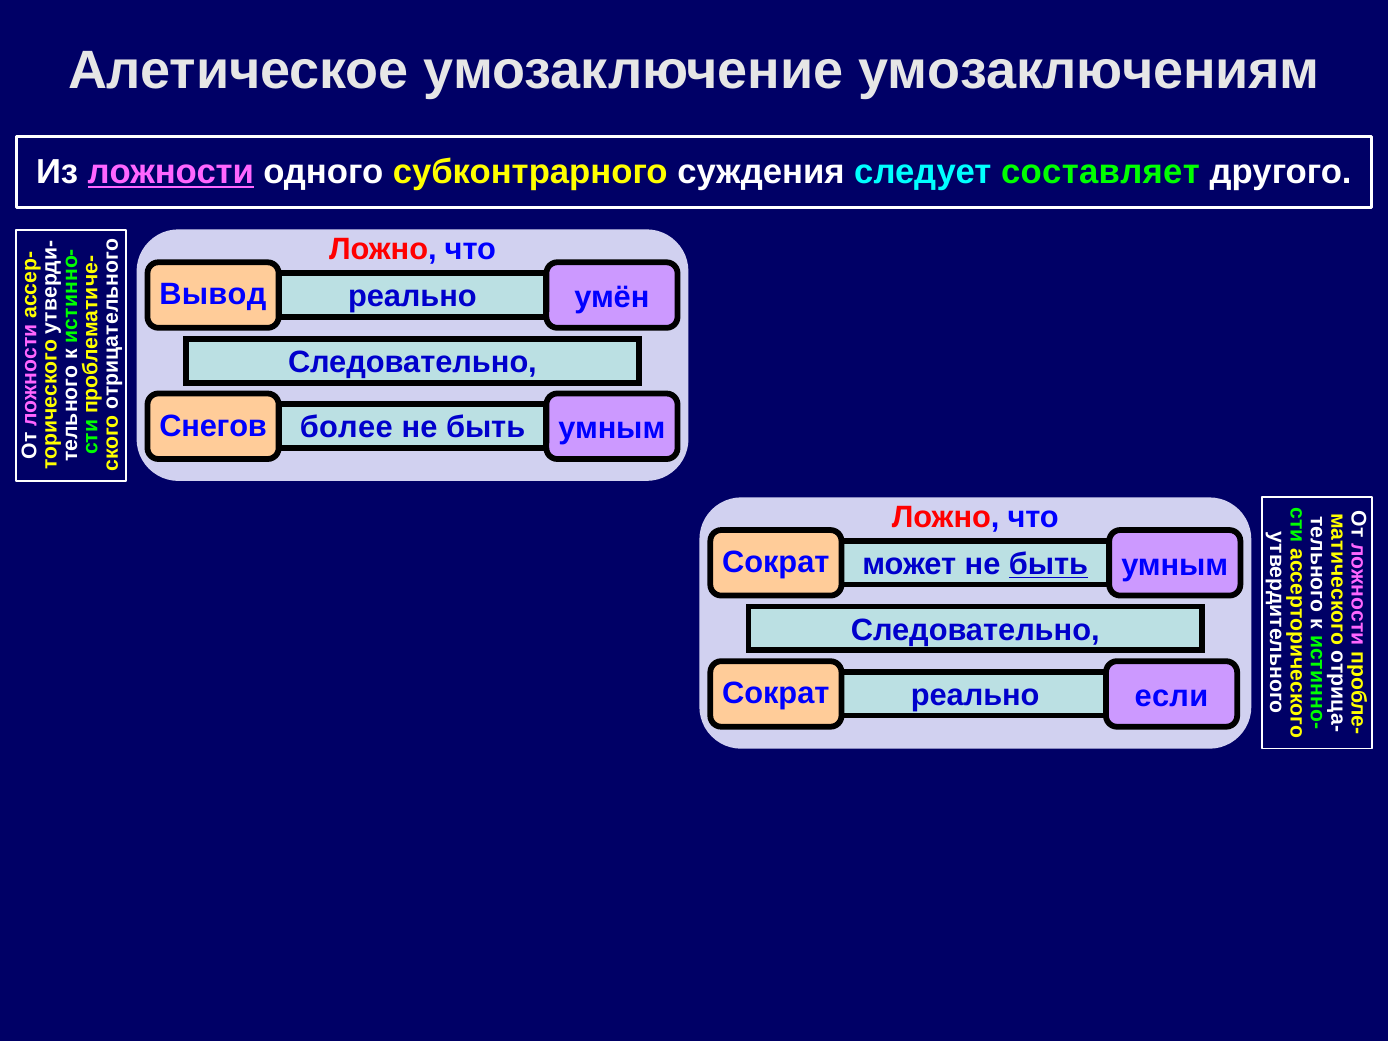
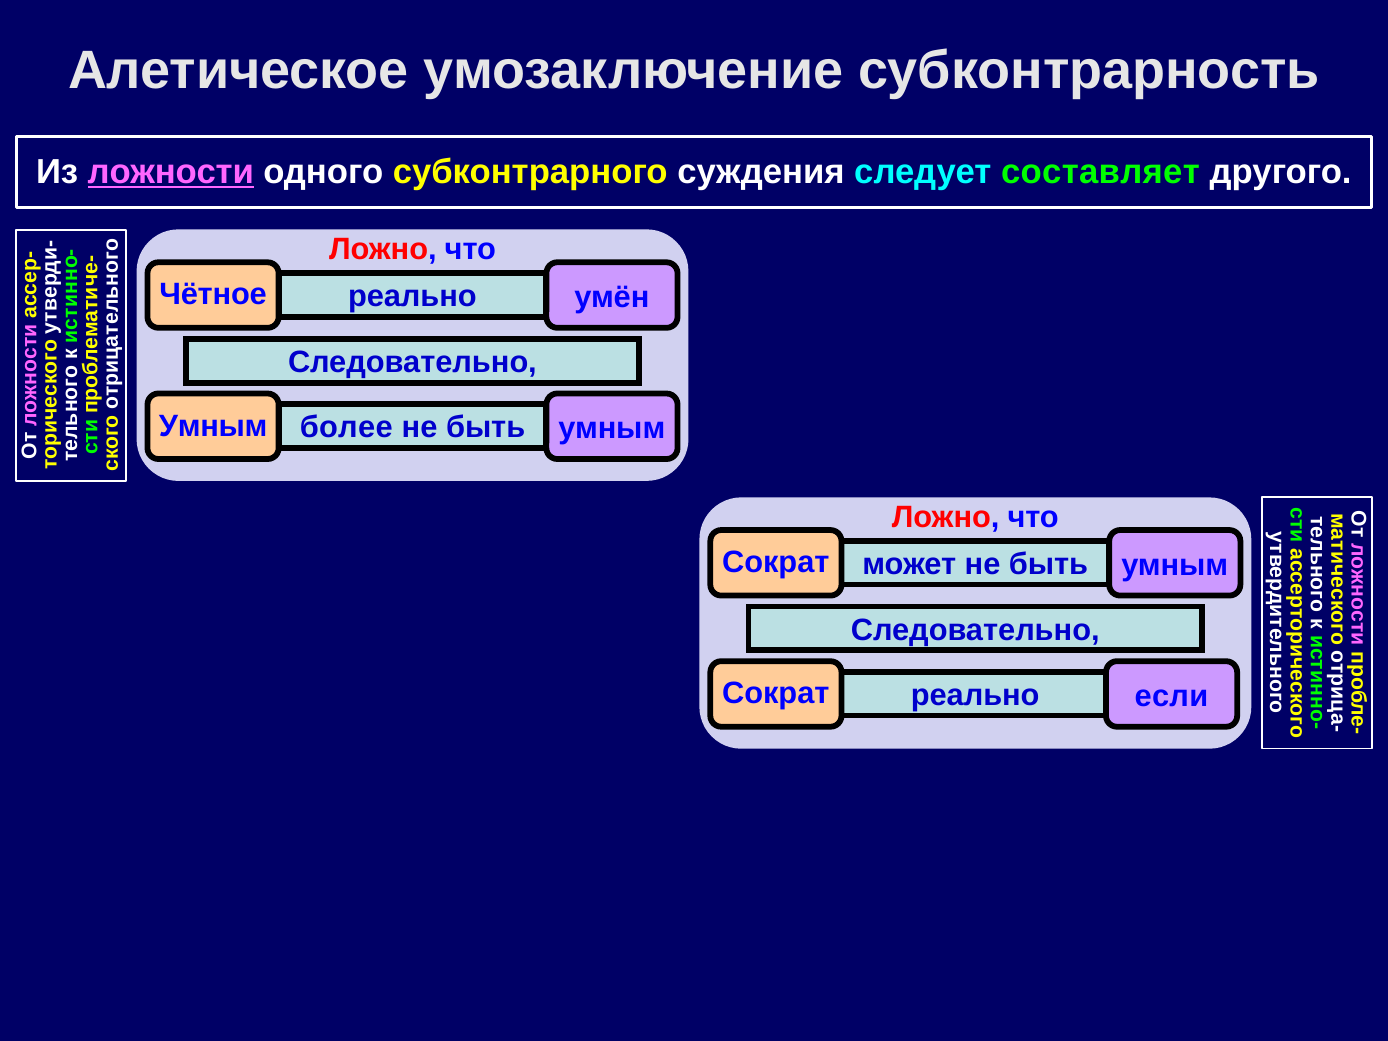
умозаключениям: умозаключениям -> субконтрарность
Вывод: Вывод -> Чётное
Снегов at (213, 426): Снегов -> Умным
быть at (1049, 564) underline: present -> none
